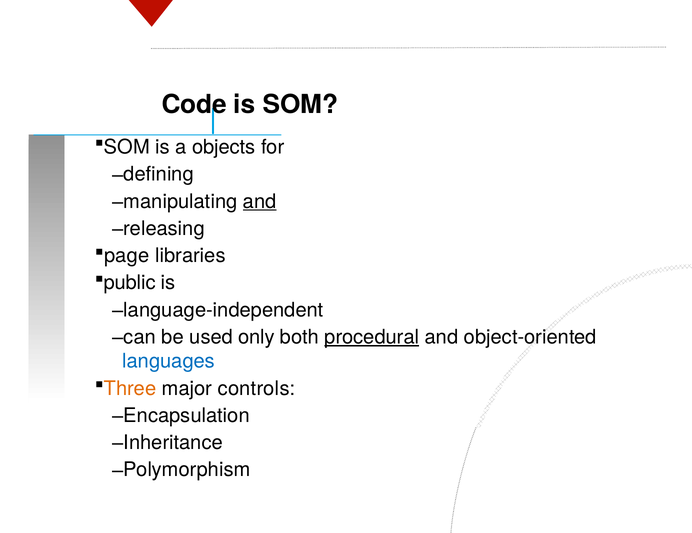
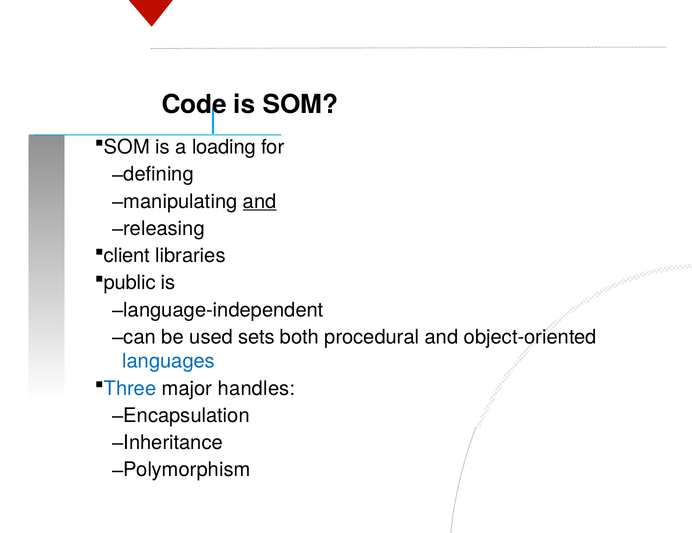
objects: objects -> loading
page: page -> client
only: only -> sets
procedural underline: present -> none
Three colour: orange -> blue
controls: controls -> handles
